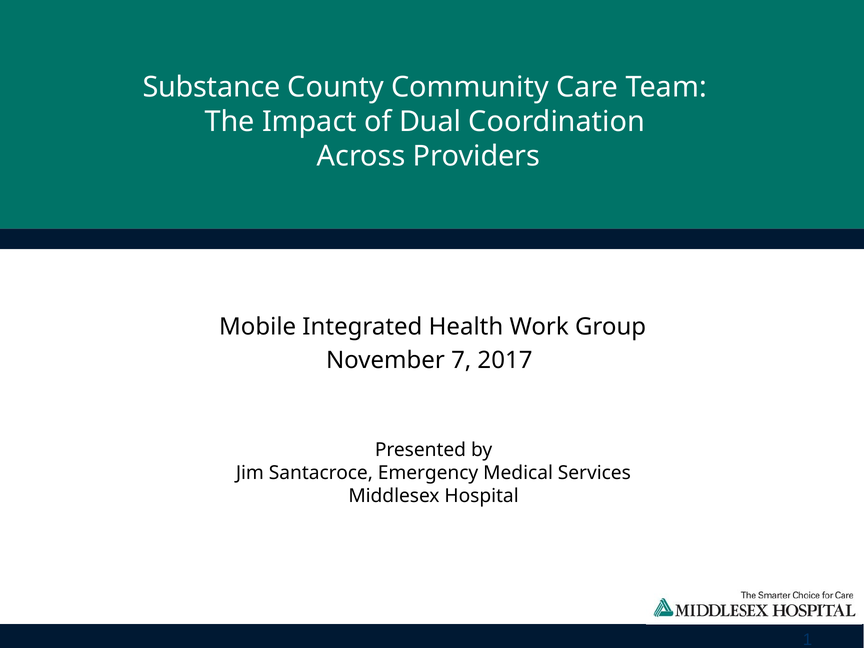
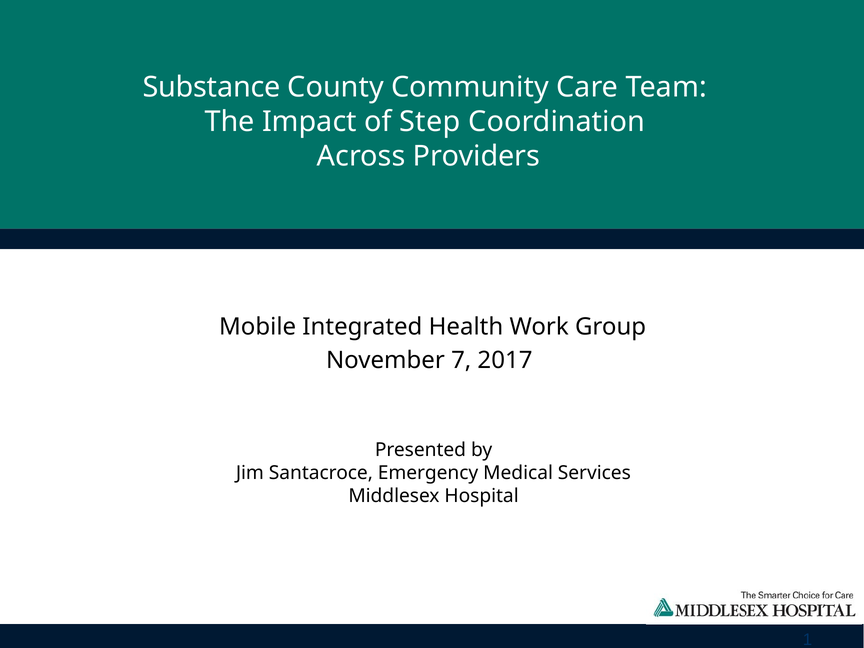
Dual: Dual -> Step
